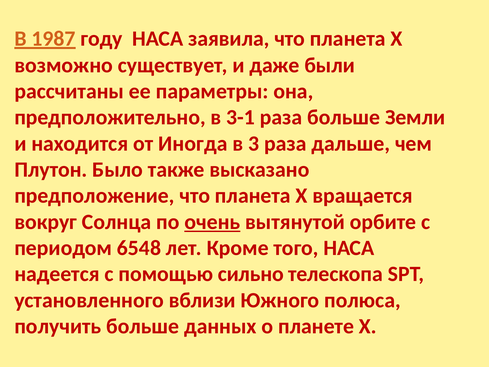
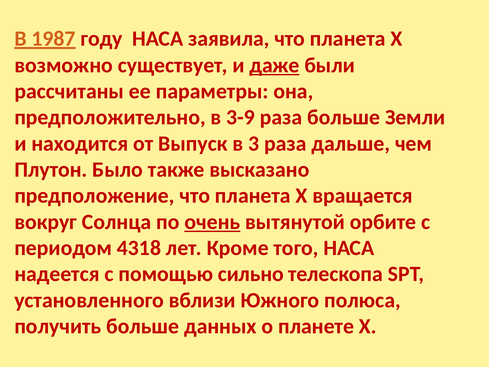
даже underline: none -> present
3-1: 3-1 -> 3-9
Иногда: Иногда -> Выпуск
6548: 6548 -> 4318
